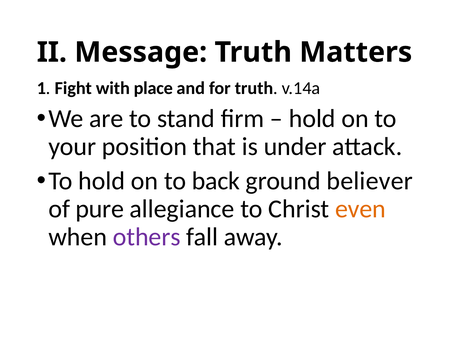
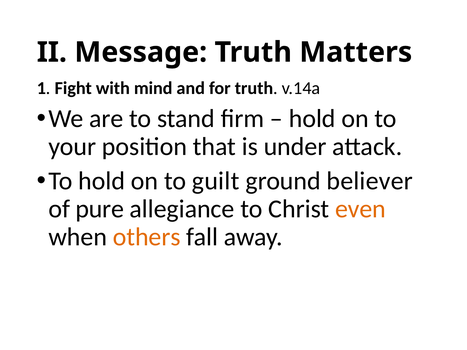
place: place -> mind
back: back -> guilt
others colour: purple -> orange
